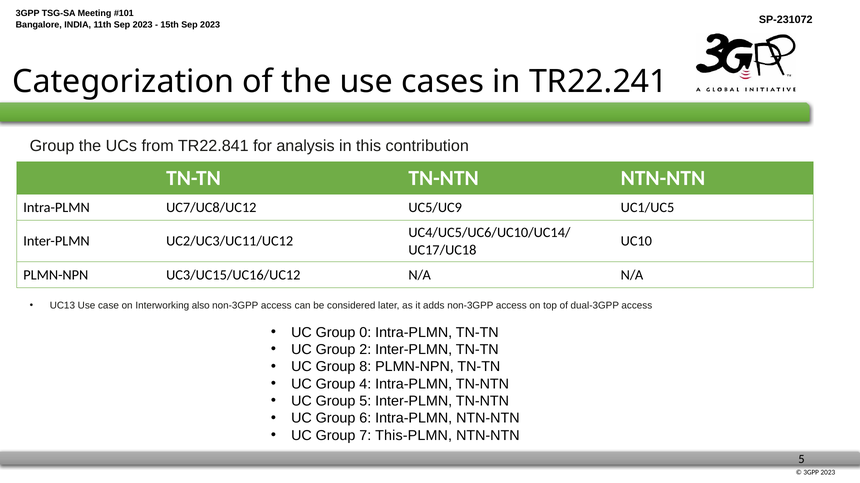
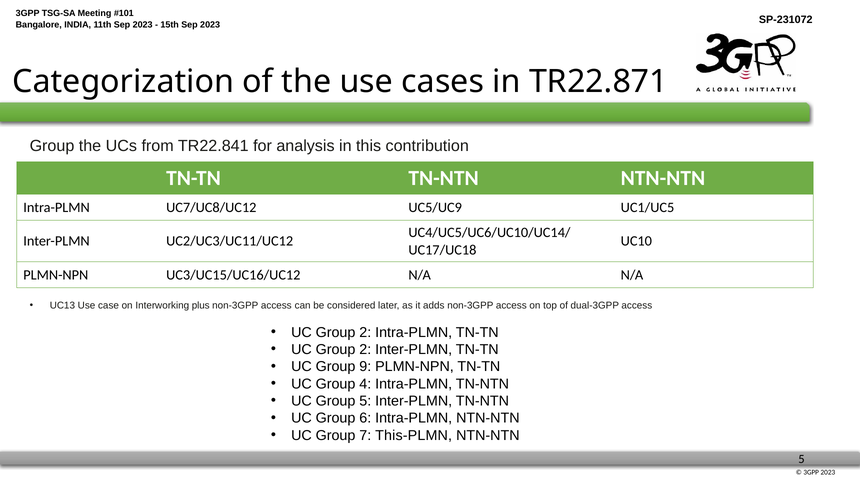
TR22.241: TR22.241 -> TR22.871
also: also -> plus
0 at (365, 333): 0 -> 2
8: 8 -> 9
